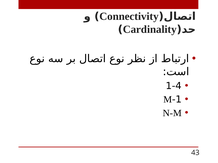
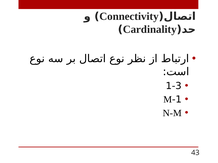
1-4: 1-4 -> 1-3
